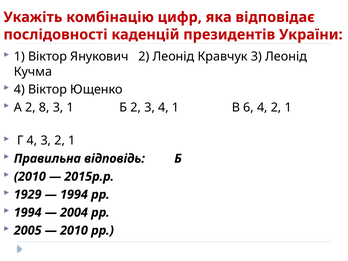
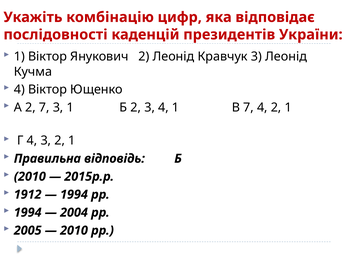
2 8: 8 -> 7
В 6: 6 -> 7
1929: 1929 -> 1912
